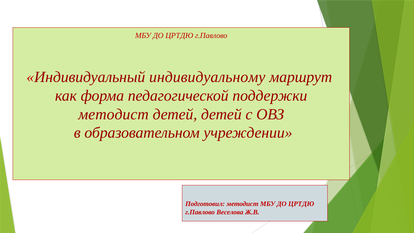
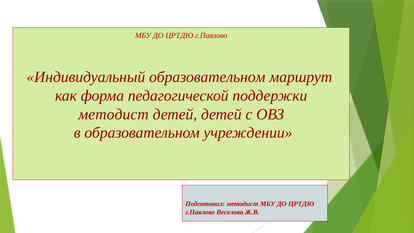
Индивидуальный индивидуальному: индивидуальному -> образовательном
